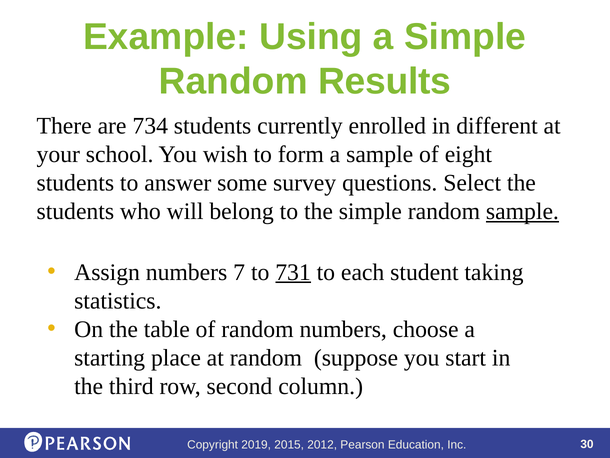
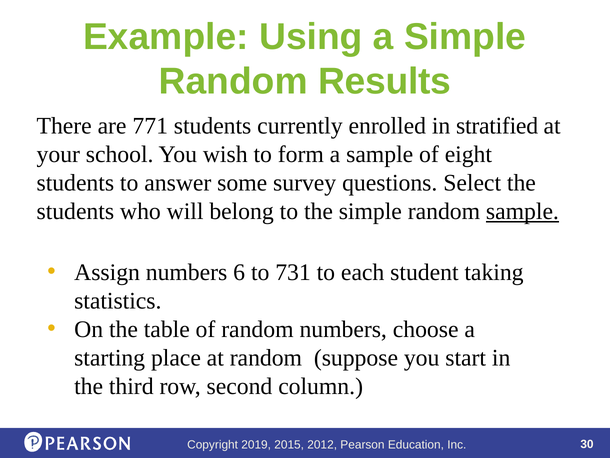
734: 734 -> 771
different: different -> stratified
7: 7 -> 6
731 underline: present -> none
